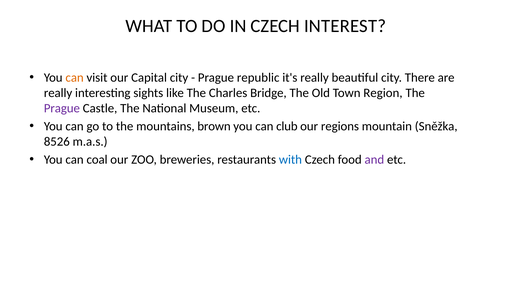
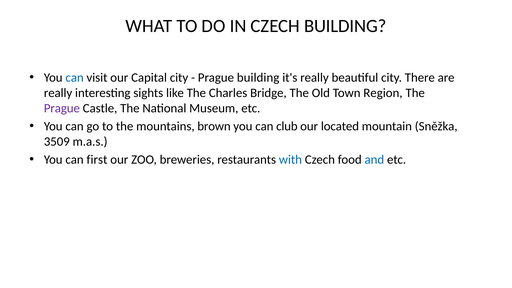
CZECH INTEREST: INTEREST -> BUILDING
can at (75, 78) colour: orange -> blue
Prague republic: republic -> building
regions: regions -> located
8526: 8526 -> 3509
coal: coal -> first
and colour: purple -> blue
